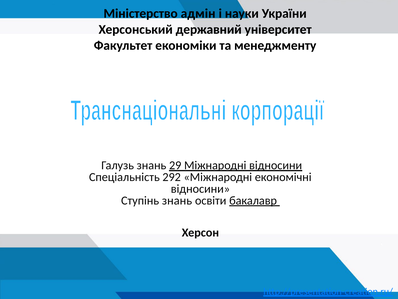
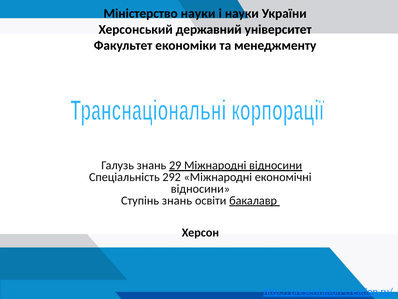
Міністерство адмін: адмін -> науки
